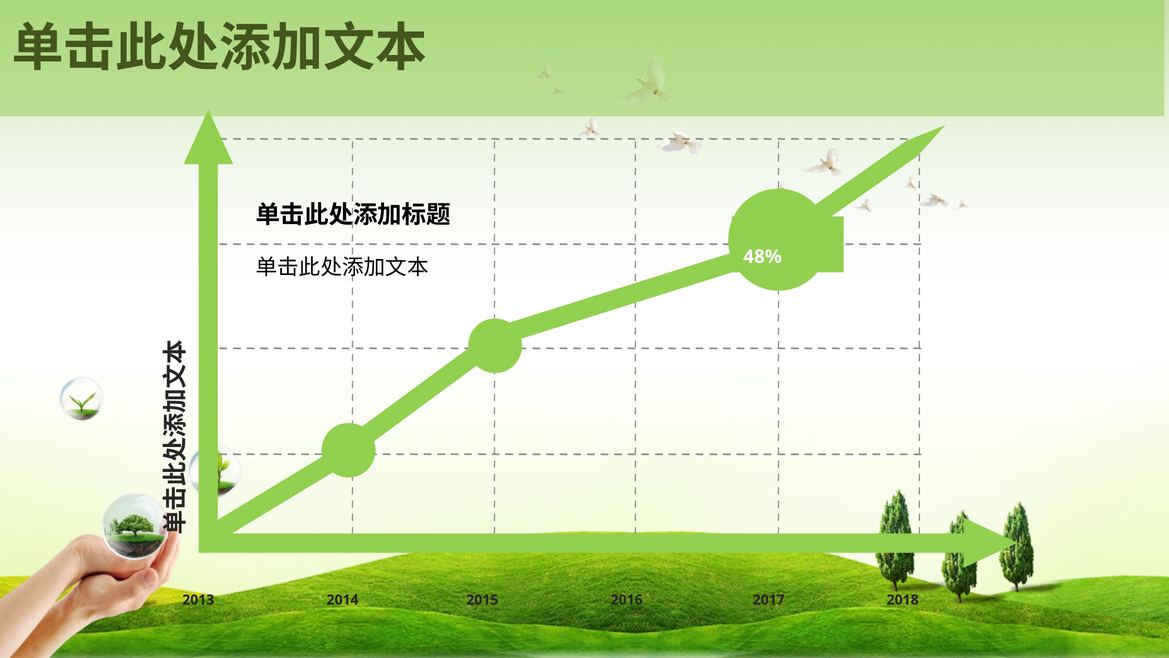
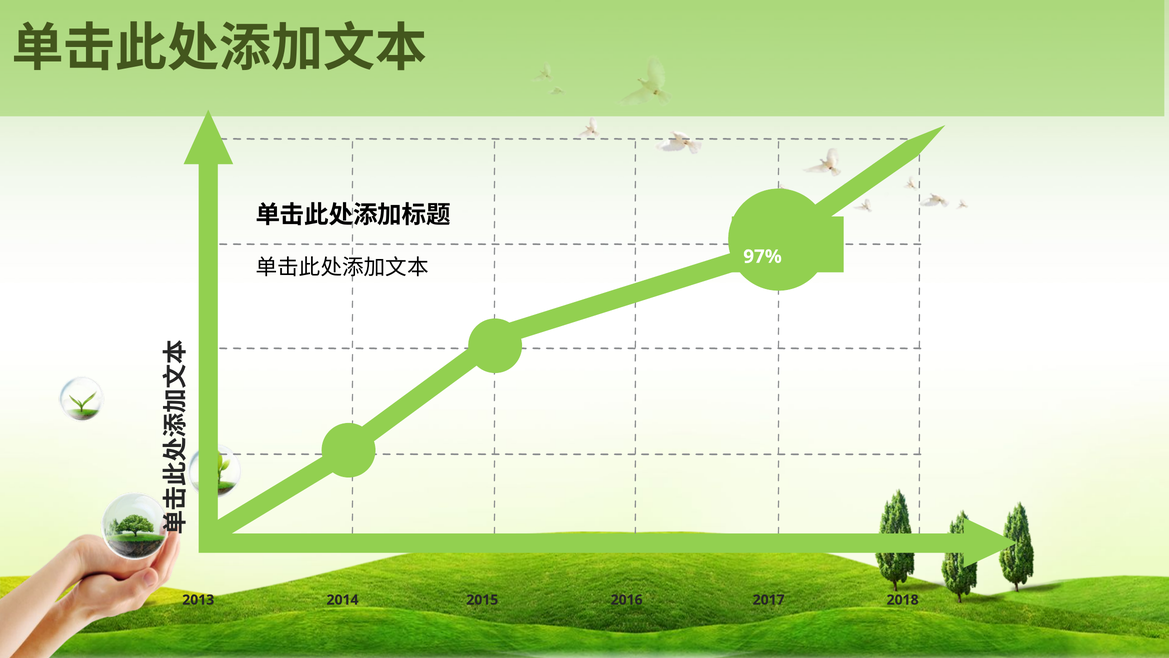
48%: 48% -> 97%
